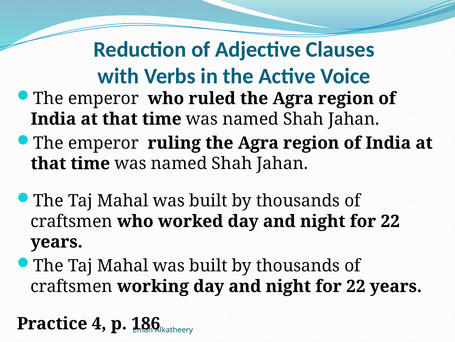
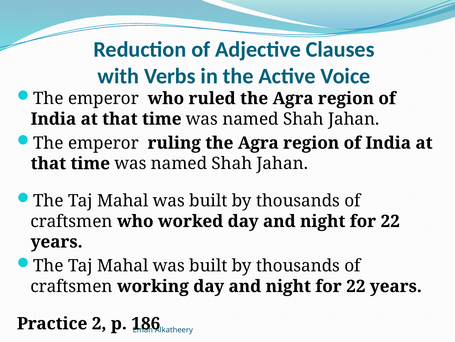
4: 4 -> 2
